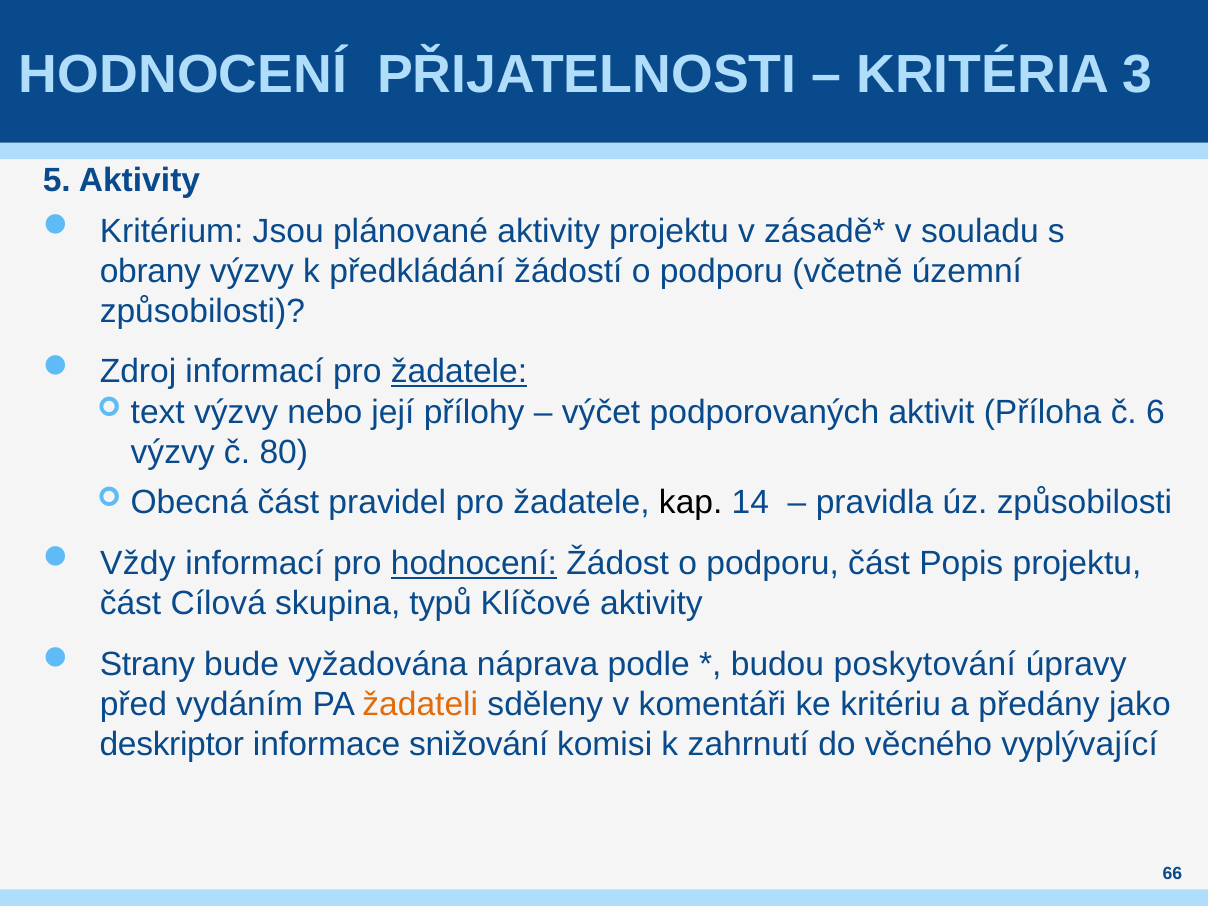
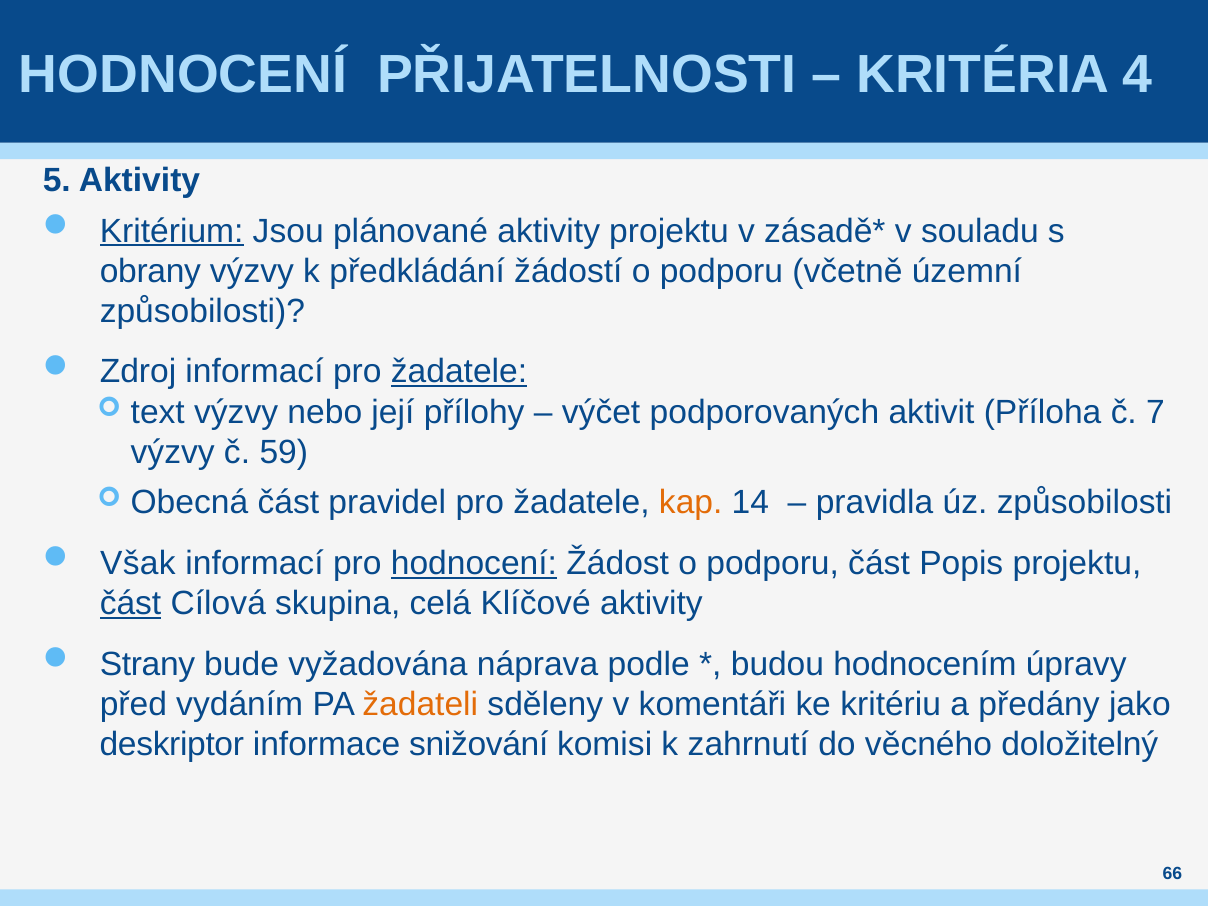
3: 3 -> 4
Kritérium underline: none -> present
6: 6 -> 7
80: 80 -> 59
kap colour: black -> orange
Vždy: Vždy -> Však
část at (131, 604) underline: none -> present
typů: typů -> celá
poskytování: poskytování -> hodnocením
vyplývající: vyplývající -> doložitelný
